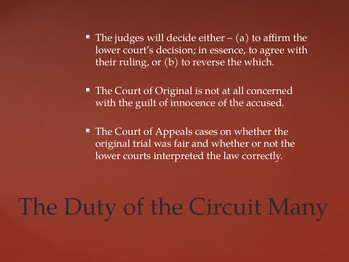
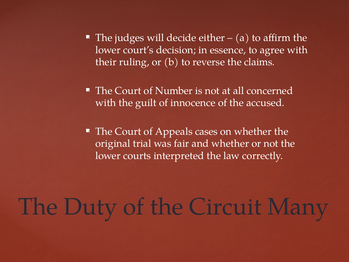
which: which -> claims
of Original: Original -> Number
